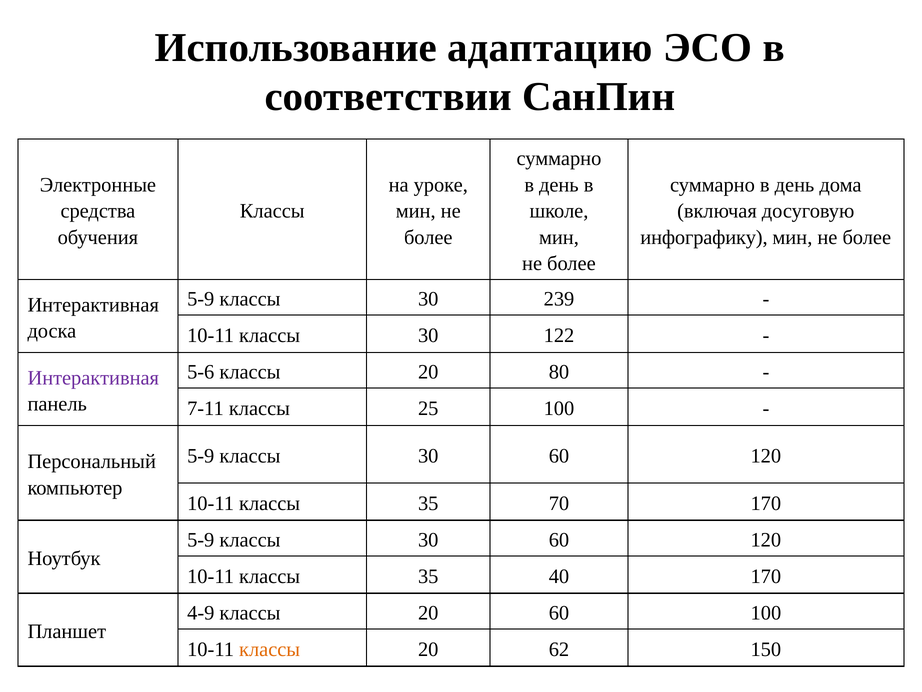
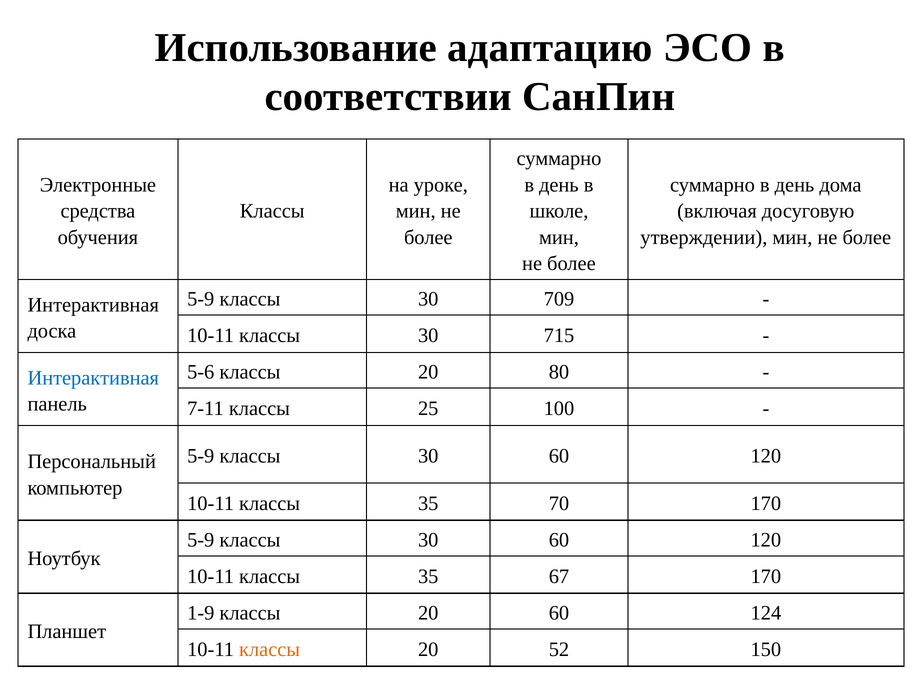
инфографику: инфографику -> утверждении
239: 239 -> 709
122: 122 -> 715
Интерактивная at (93, 378) colour: purple -> blue
40: 40 -> 67
4-9: 4-9 -> 1-9
60 100: 100 -> 124
62: 62 -> 52
